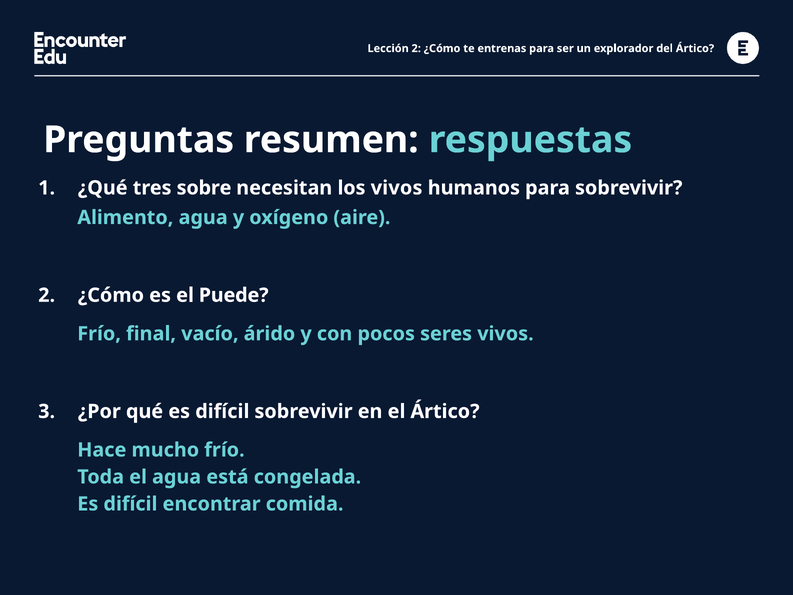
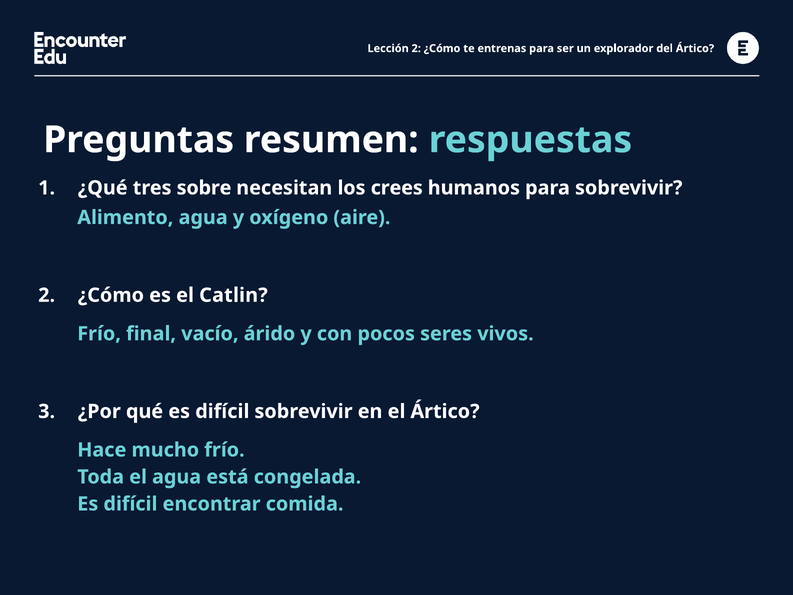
los vivos: vivos -> crees
Puede: Puede -> Catlin
